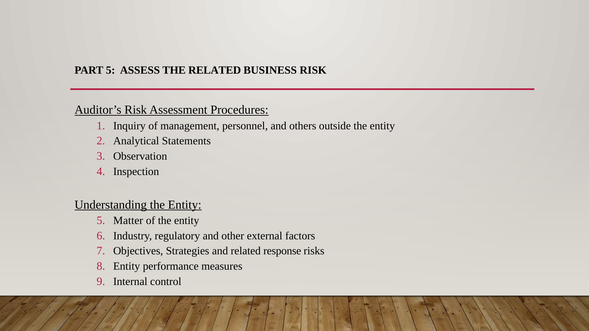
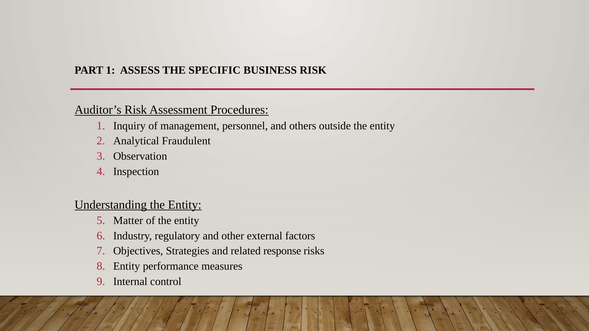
PART 5: 5 -> 1
THE RELATED: RELATED -> SPECIFIC
Statements: Statements -> Fraudulent
